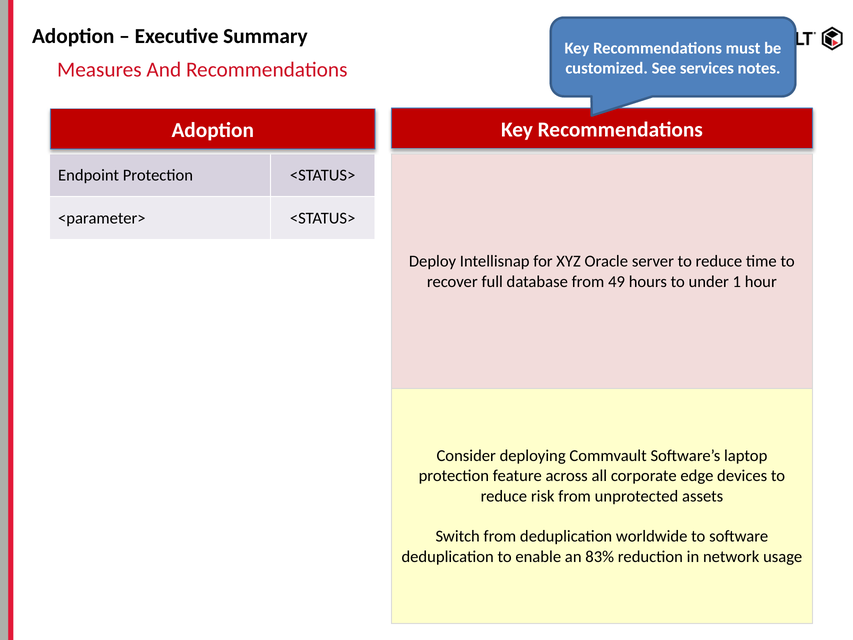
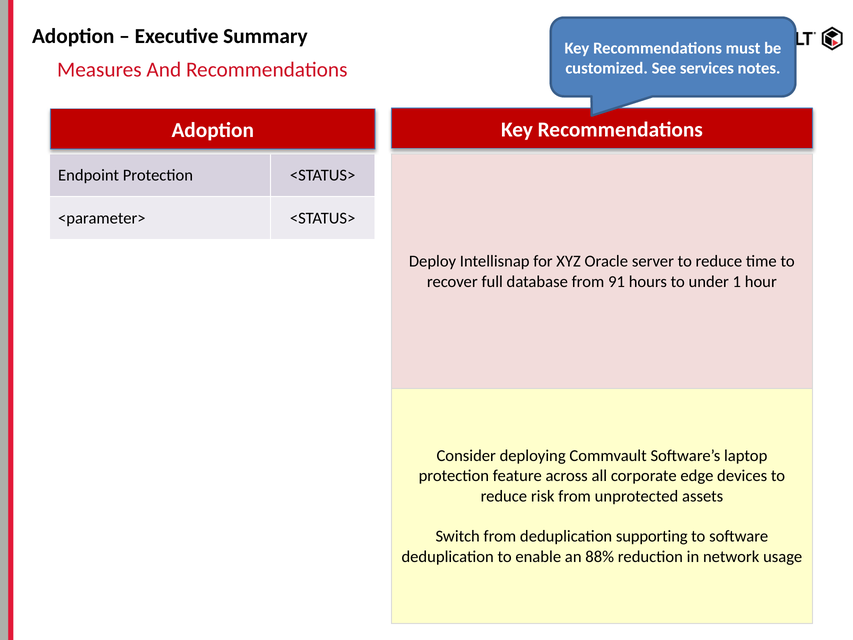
49: 49 -> 91
worldwide: worldwide -> supporting
83%: 83% -> 88%
